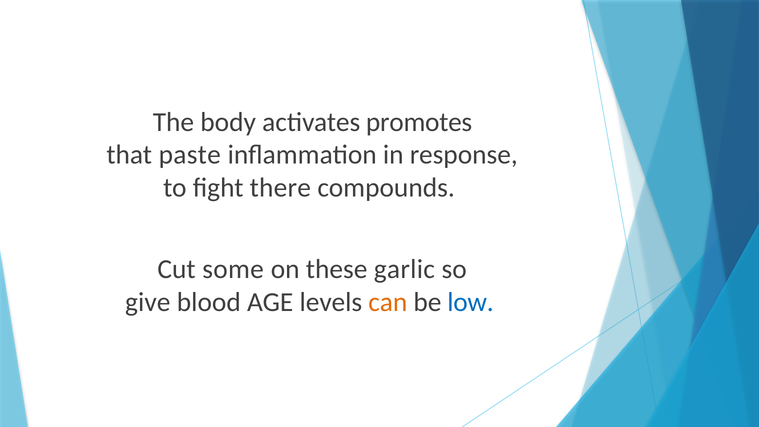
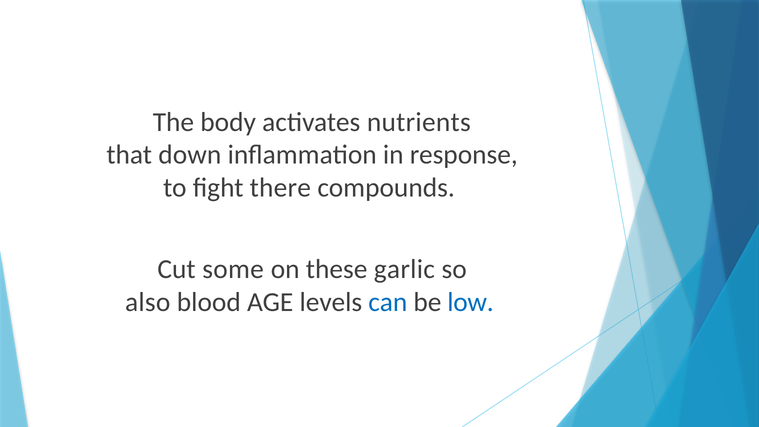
promotes: promotes -> nutrients
paste: paste -> down
give: give -> also
can colour: orange -> blue
